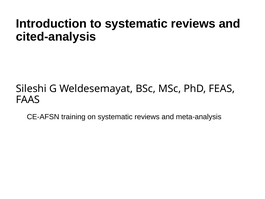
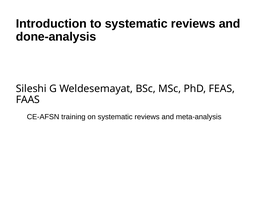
cited-analysis: cited-analysis -> done-analysis
